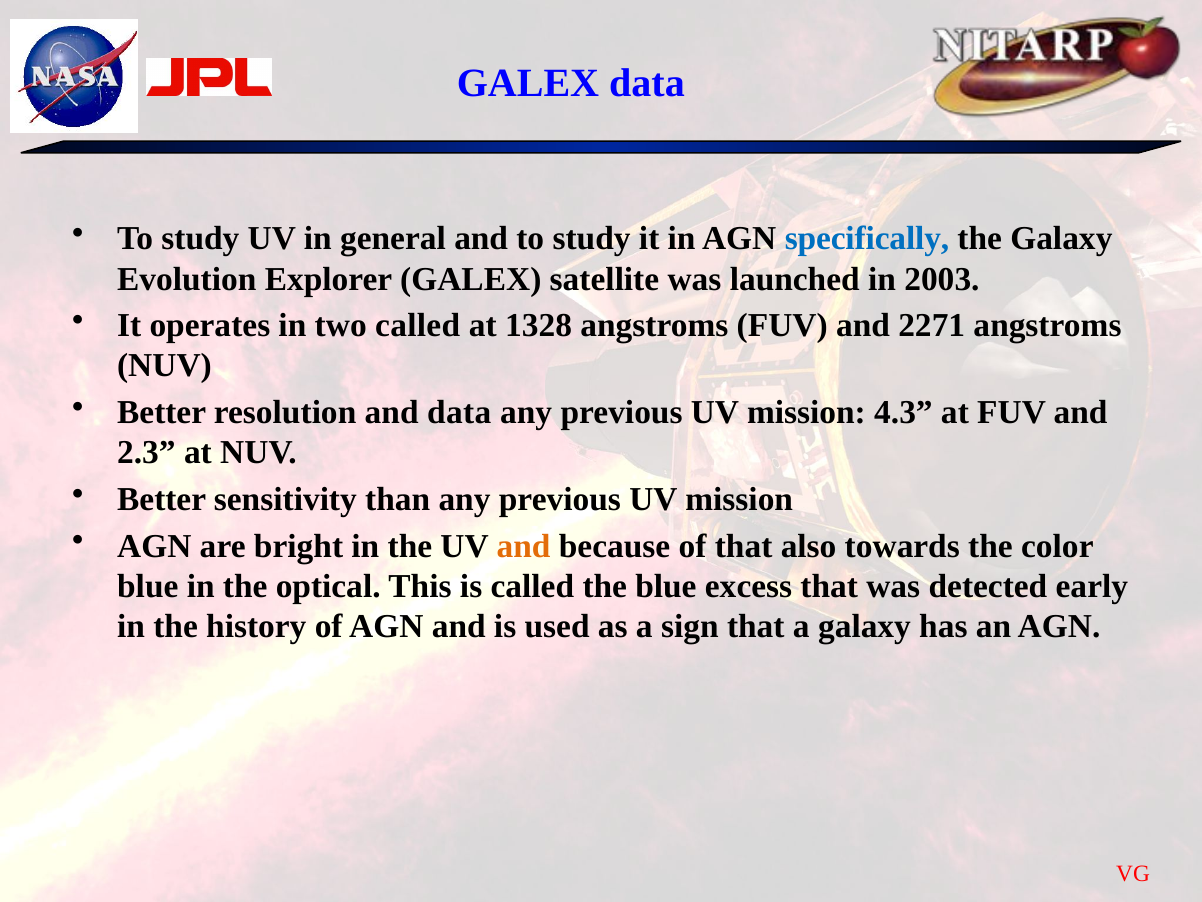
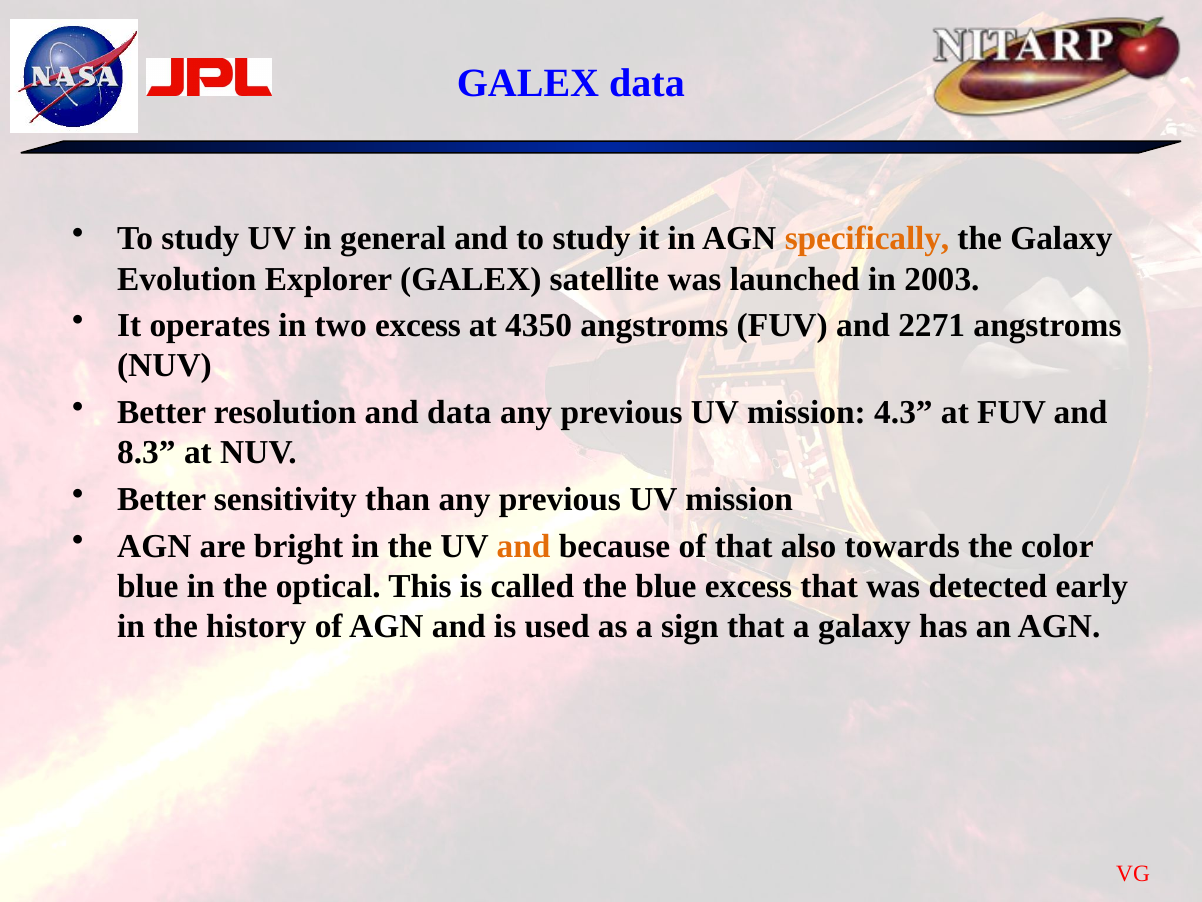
specifically colour: blue -> orange
two called: called -> excess
1328: 1328 -> 4350
2.3: 2.3 -> 8.3
